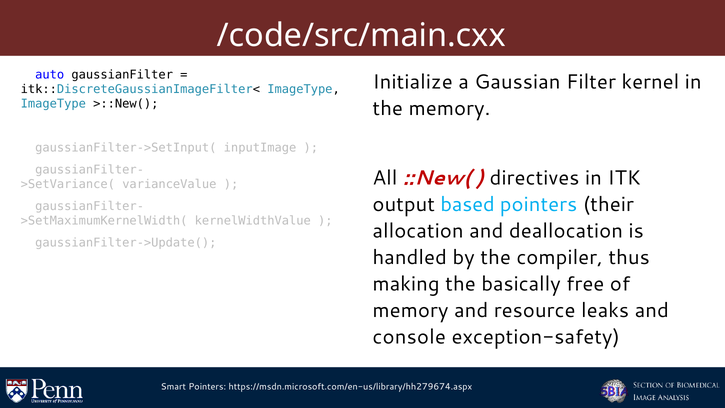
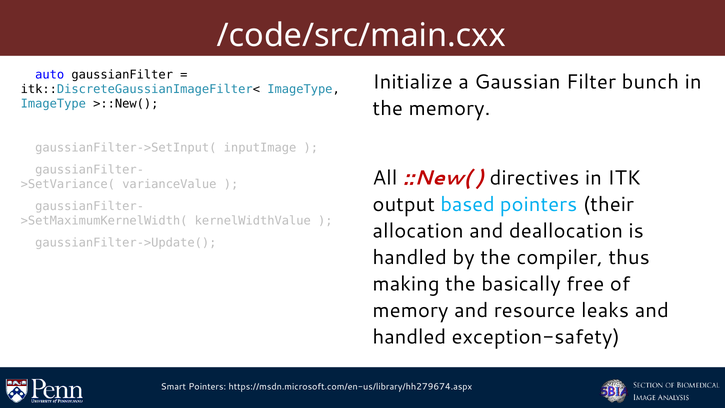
kernel: kernel -> bunch
console at (409, 337): console -> handled
